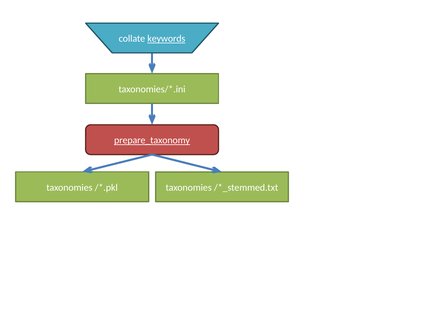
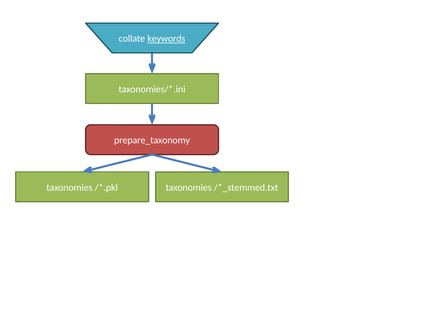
prepare_taxonomy underline: present -> none
